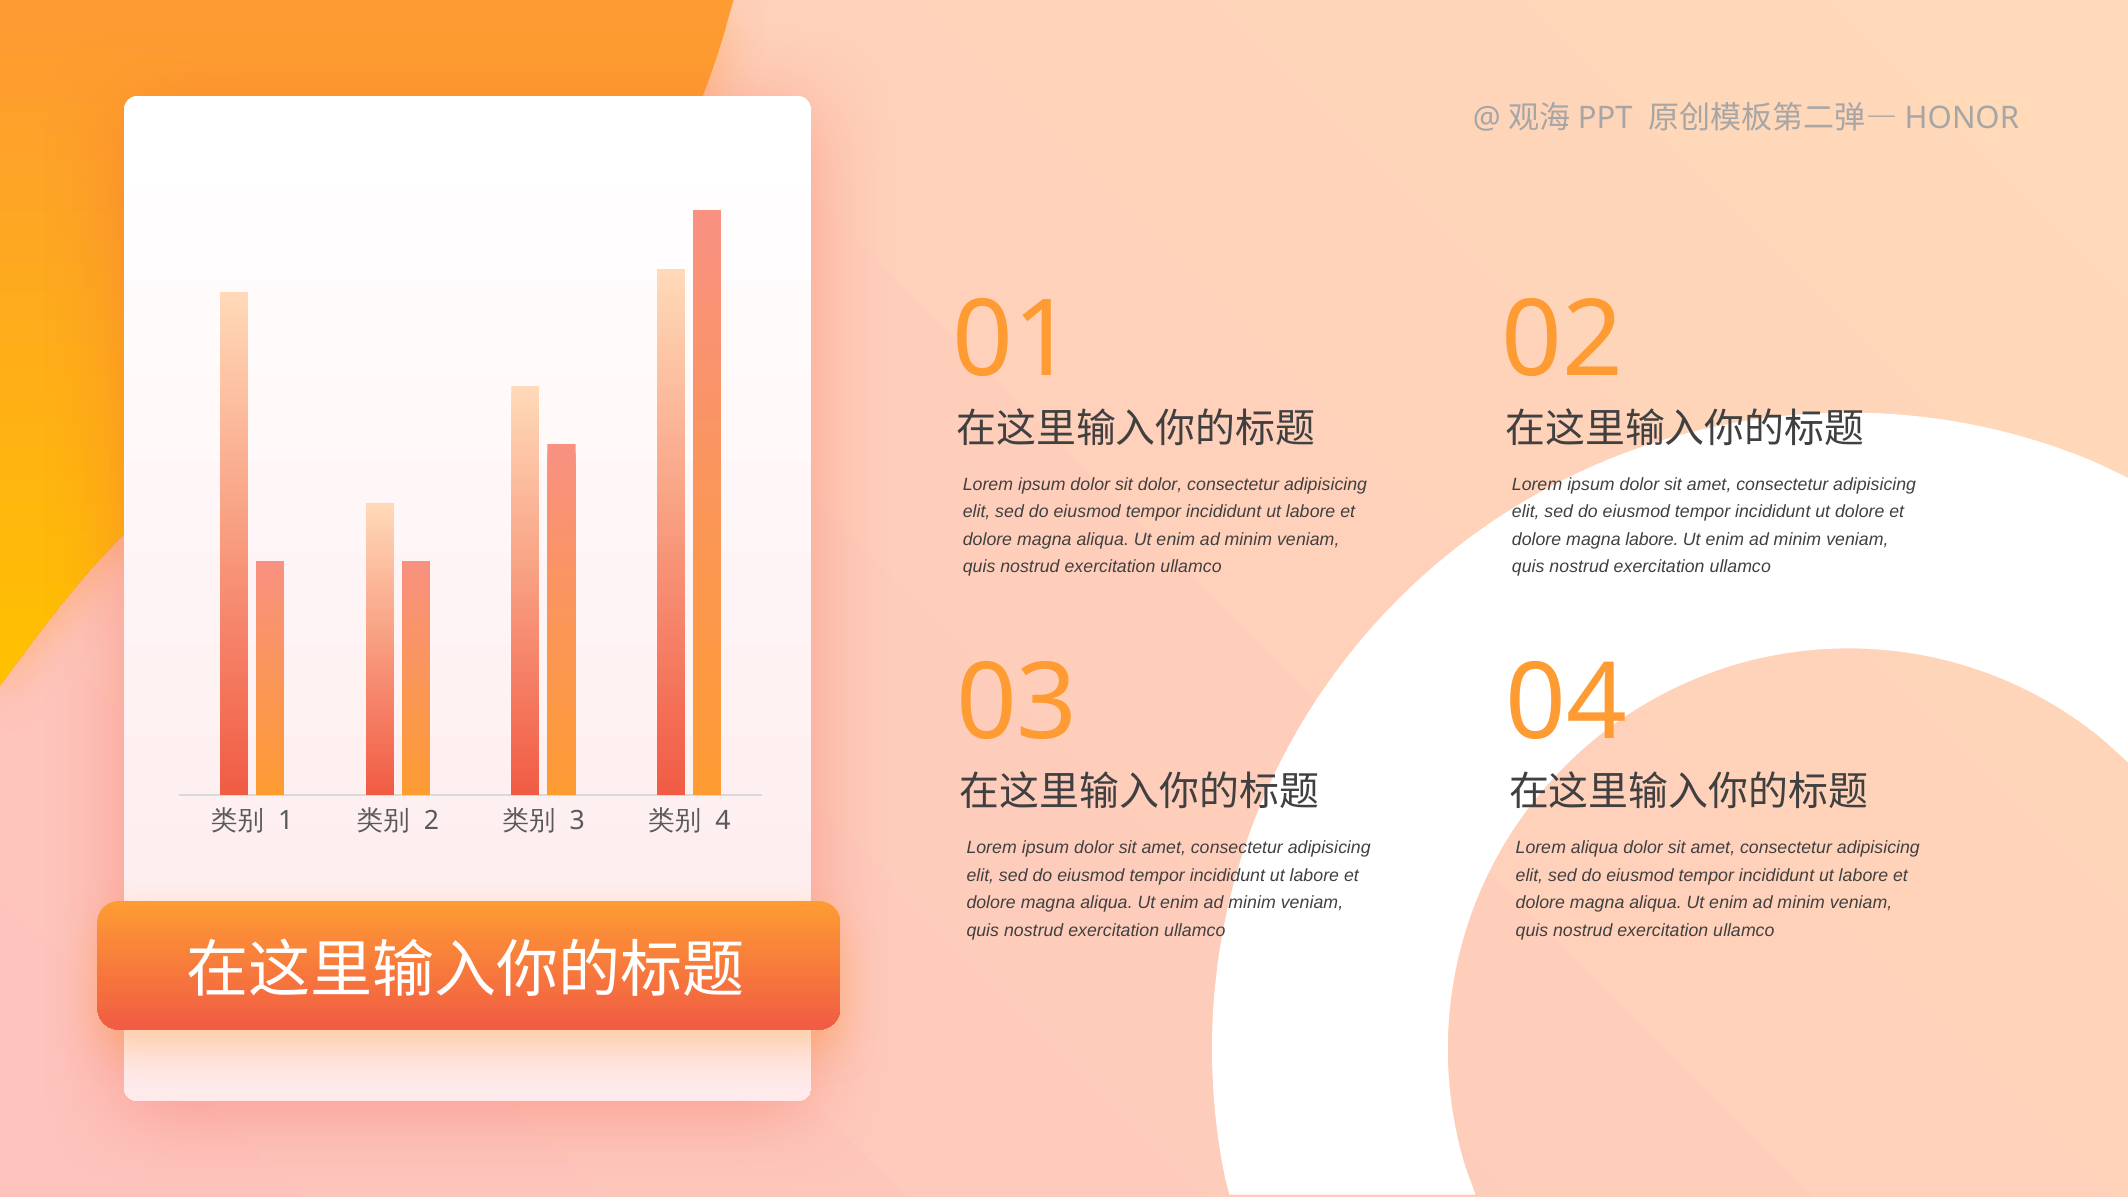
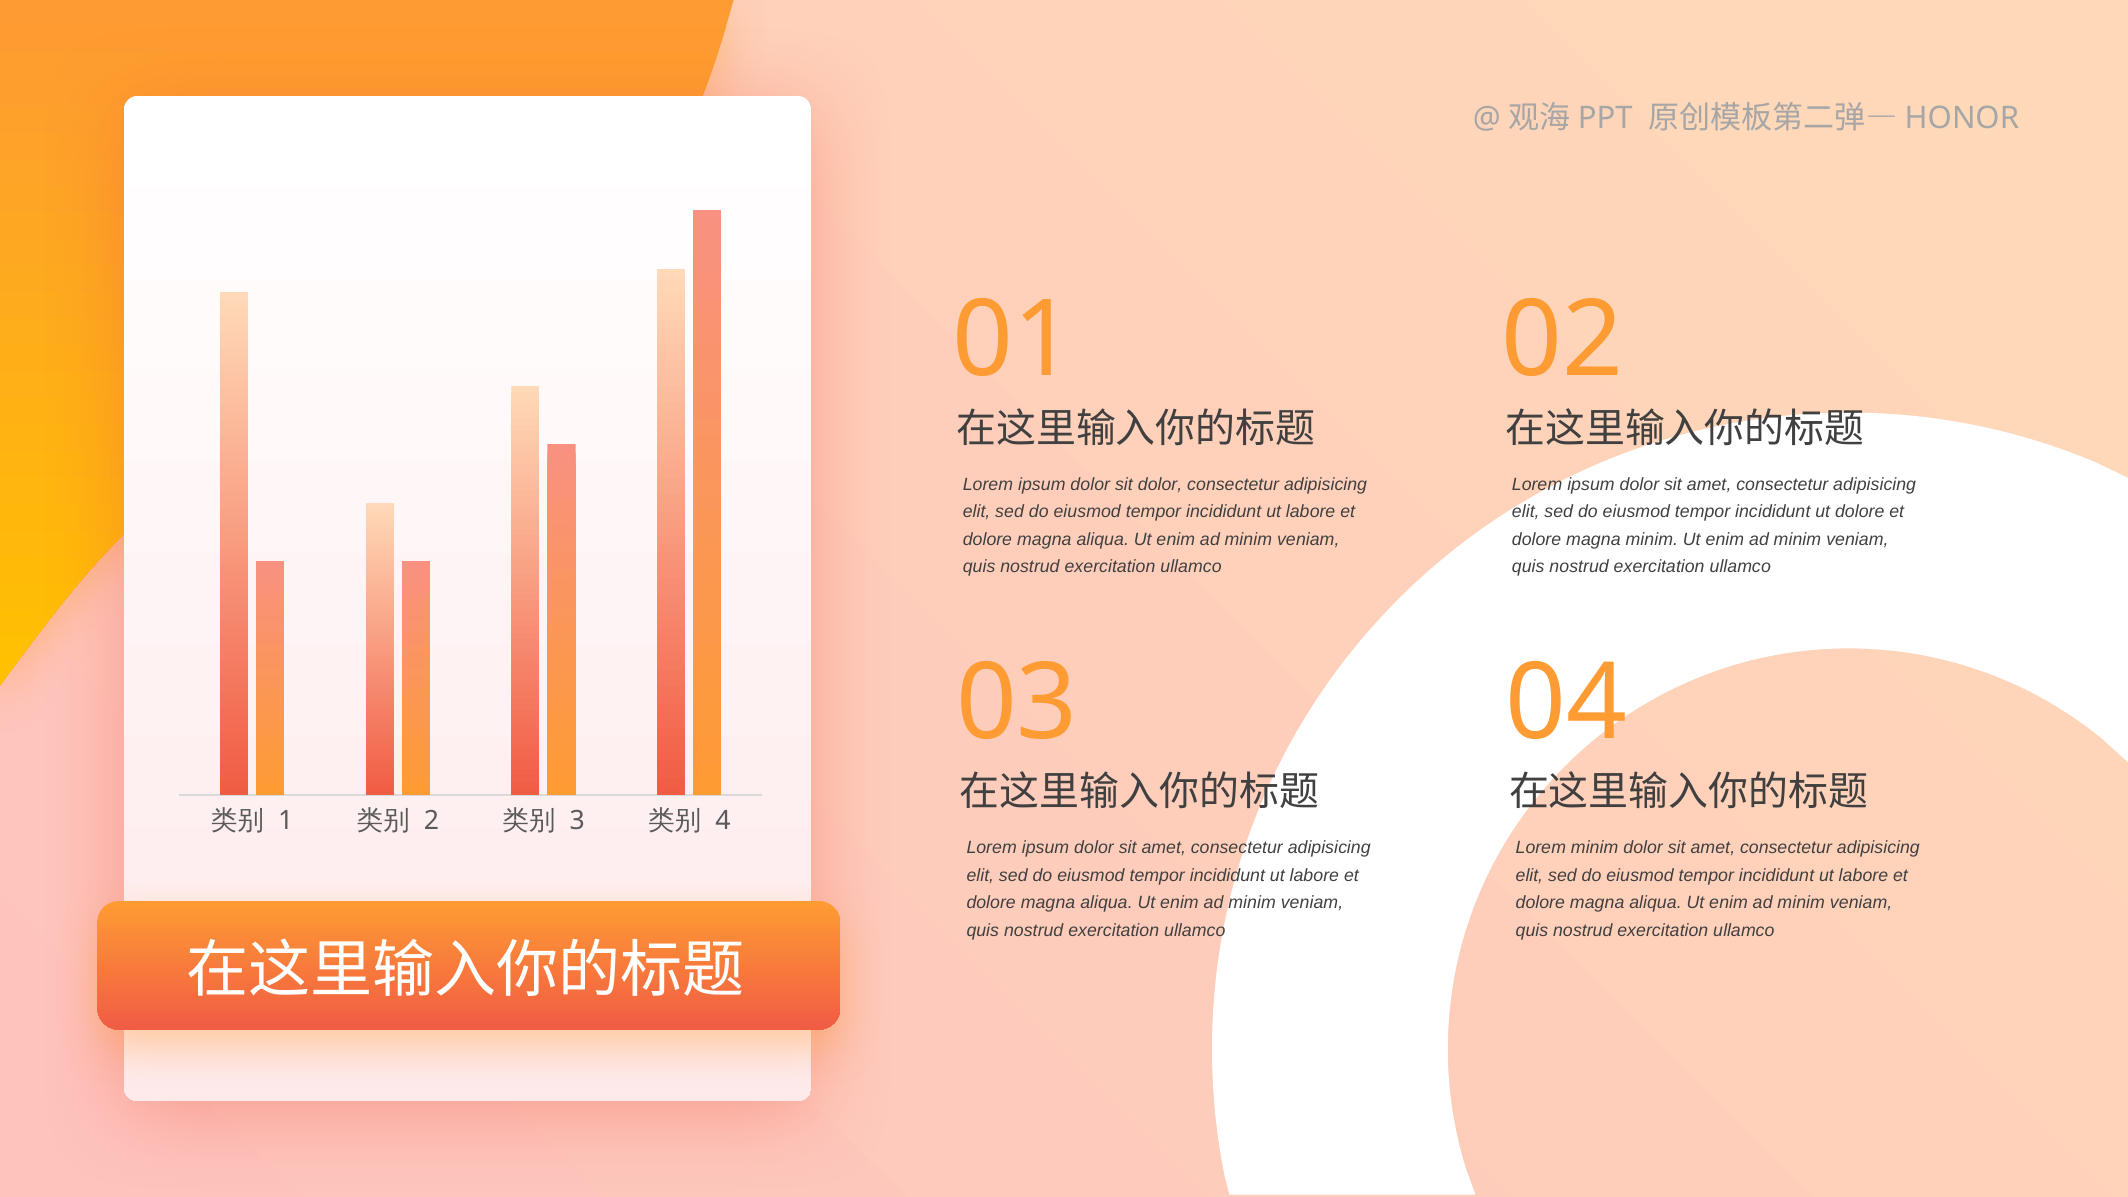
magna labore: labore -> minim
Lorem aliqua: aliqua -> minim
